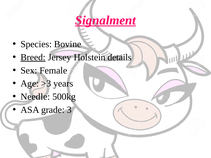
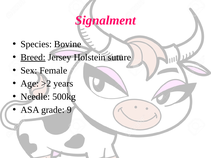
Signalment underline: present -> none
details: details -> suture
>3: >3 -> >2
3: 3 -> 9
